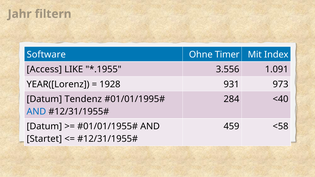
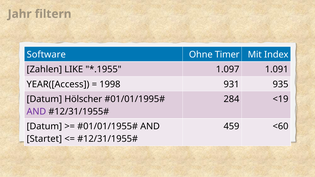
Access: Access -> Zahlen
3.556: 3.556 -> 1.097
YEAR([Lorenz: YEAR([Lorenz -> YEAR([Access
1928: 1928 -> 1998
973: 973 -> 935
Tendenz: Tendenz -> Hölscher
<40: <40 -> <19
AND at (36, 112) colour: blue -> purple
<58: <58 -> <60
